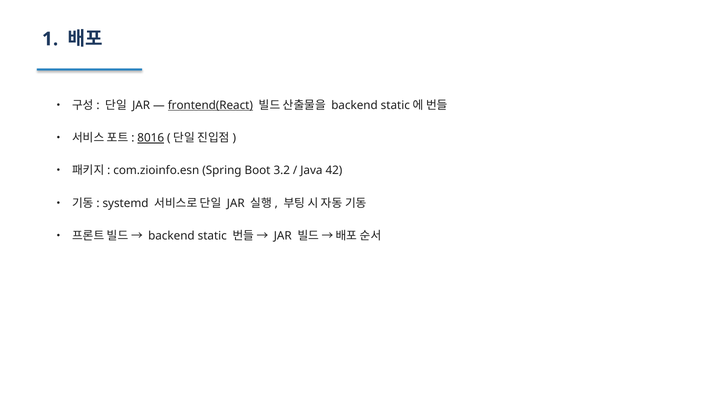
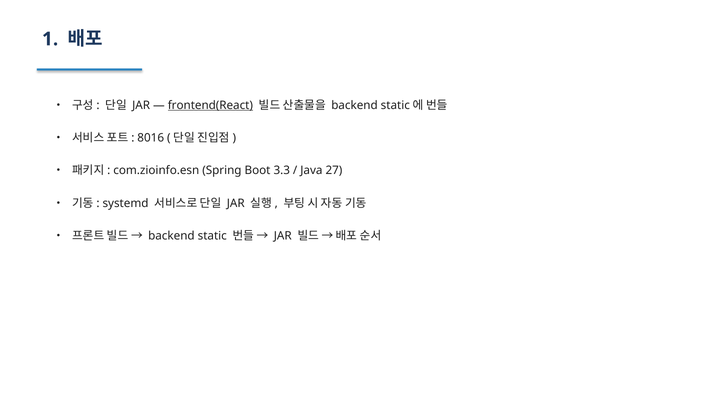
8016 underline: present -> none
3.2: 3.2 -> 3.3
42: 42 -> 27
